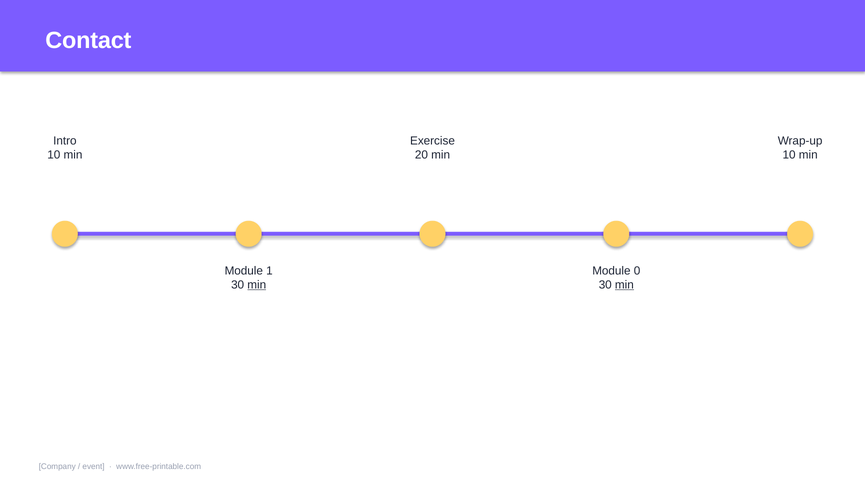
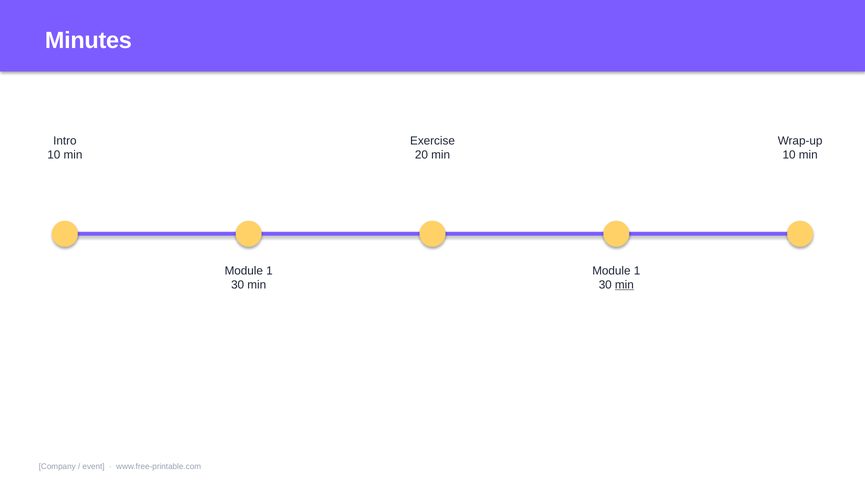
Contact: Contact -> Minutes
0 at (637, 271): 0 -> 1
min at (257, 285) underline: present -> none
